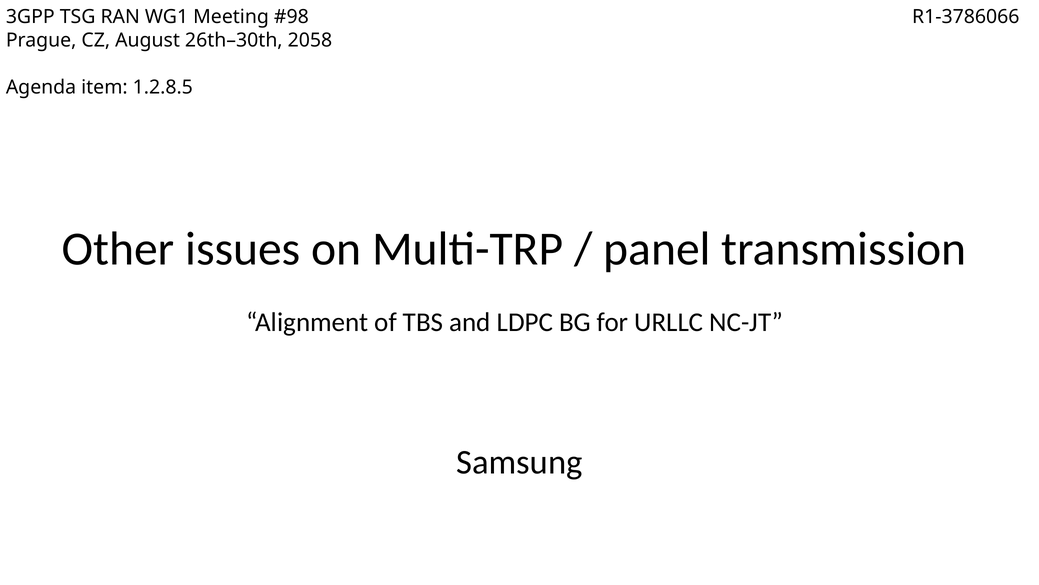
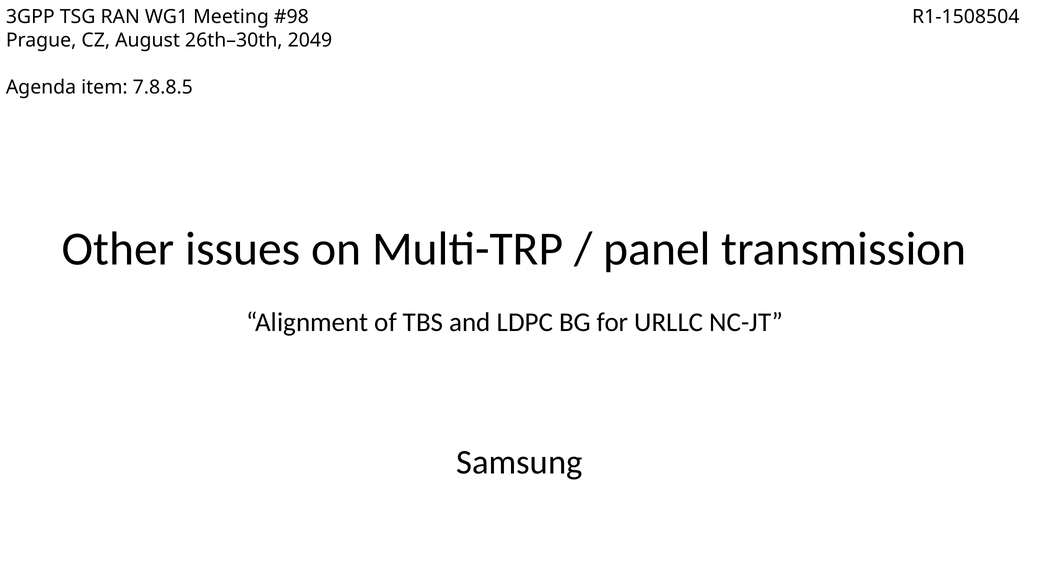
R1-3786066: R1-3786066 -> R1-1508504
2058: 2058 -> 2049
1.2.8.5: 1.2.8.5 -> 7.8.8.5
